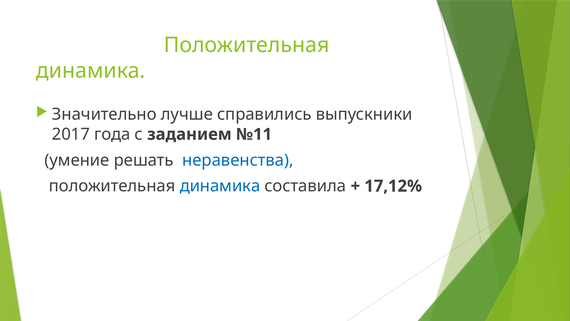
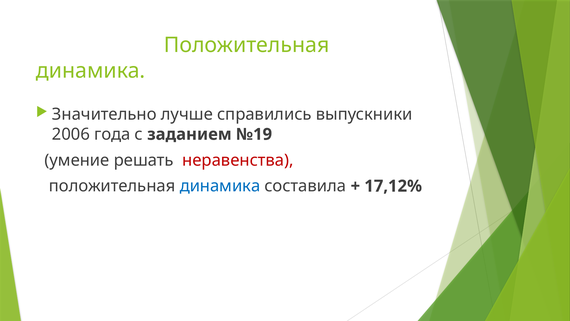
2017: 2017 -> 2006
№11: №11 -> №19
неравенства colour: blue -> red
